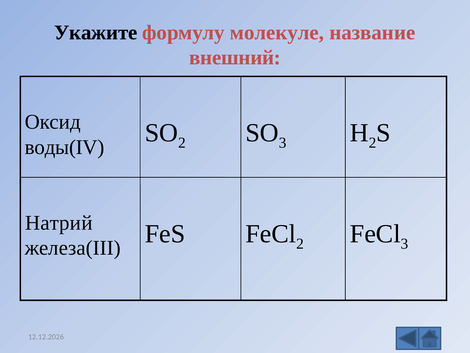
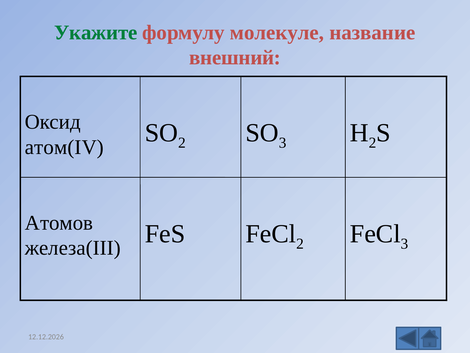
Укажите colour: black -> green
воды(IV: воды(IV -> атом(IV
Натрий: Натрий -> Атомов
